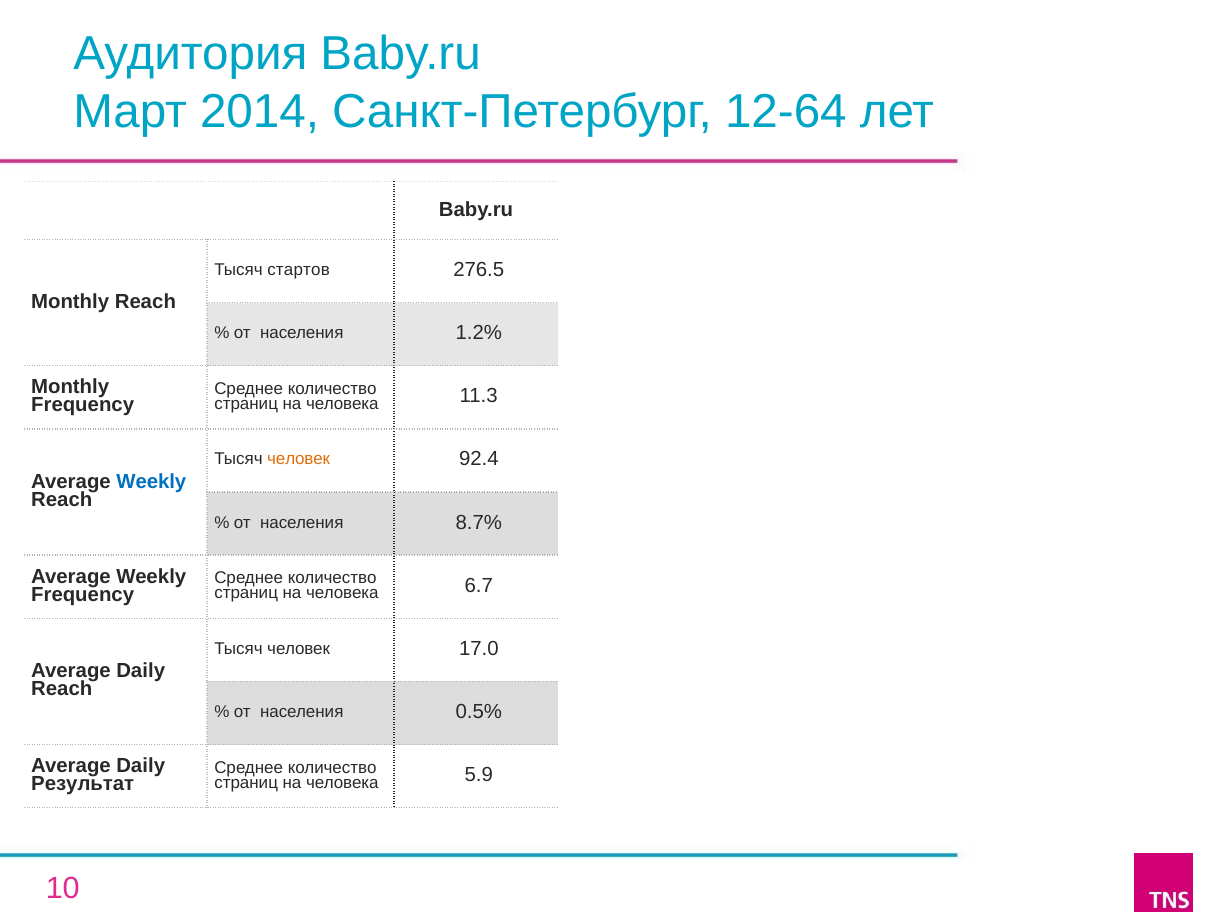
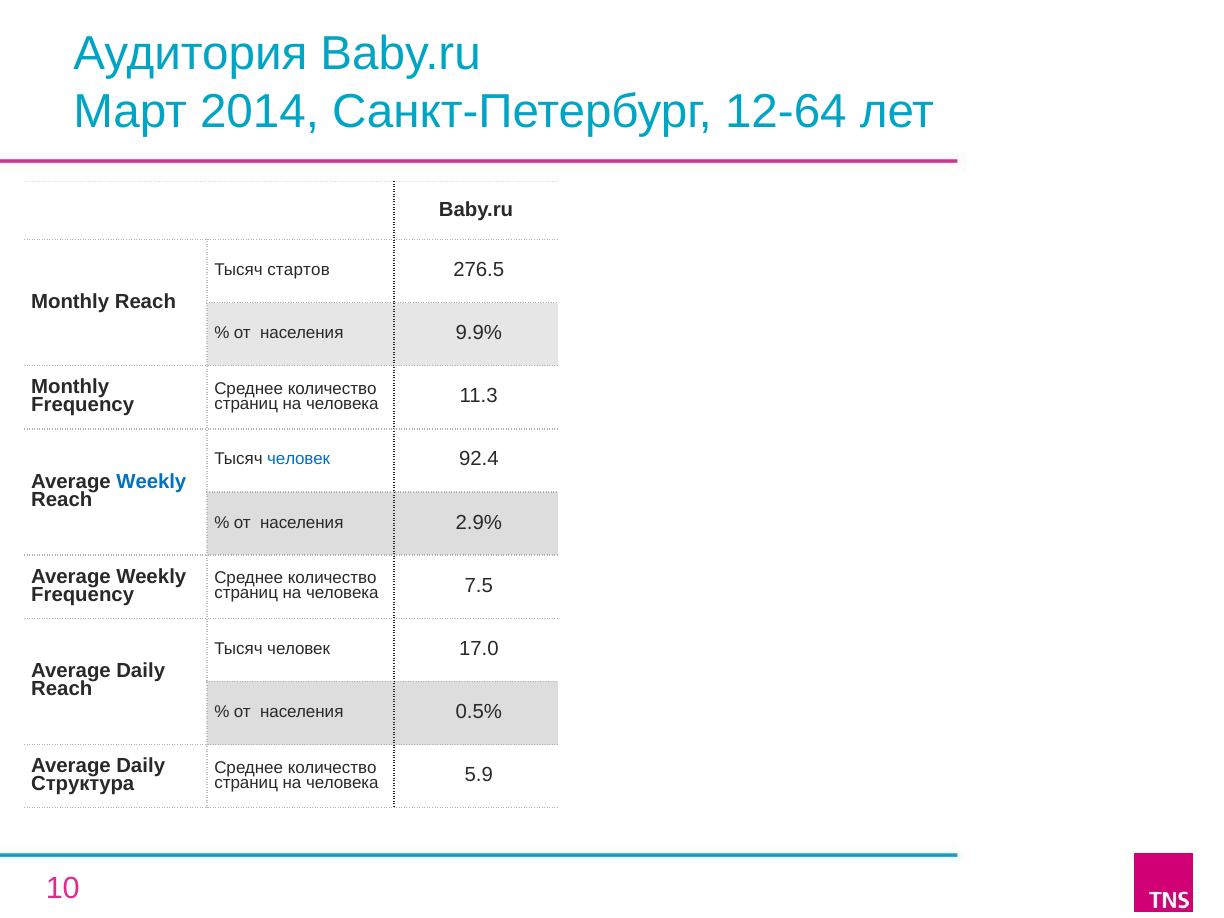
1.2%: 1.2% -> 9.9%
человек at (299, 459) colour: orange -> blue
8.7%: 8.7% -> 2.9%
6.7: 6.7 -> 7.5
Результат: Результат -> Структура
